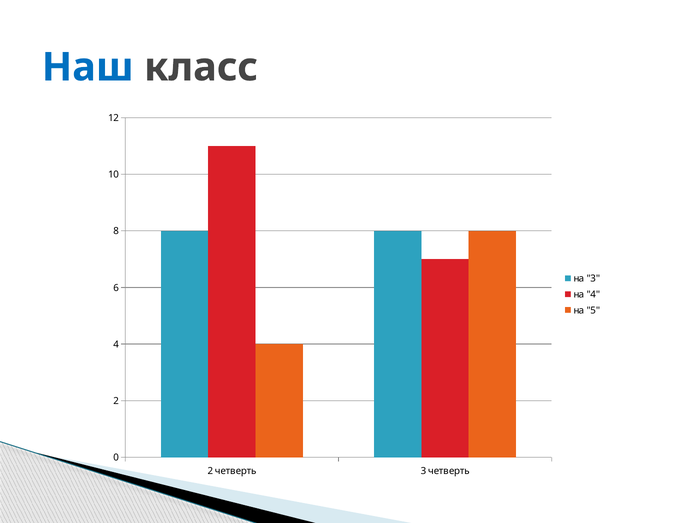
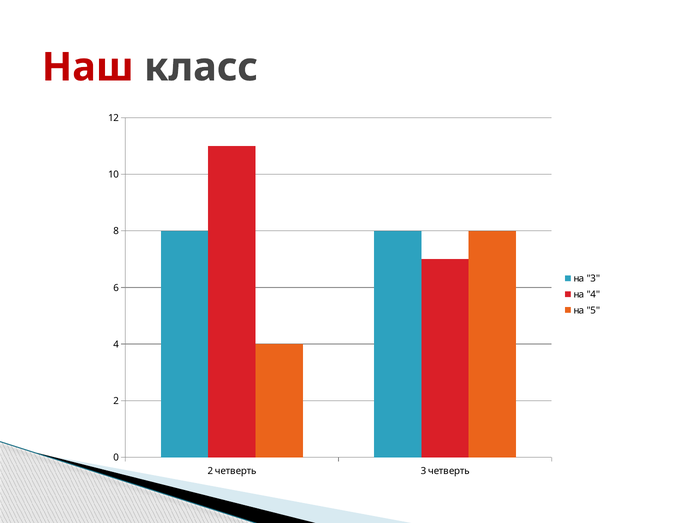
Наш colour: blue -> red
